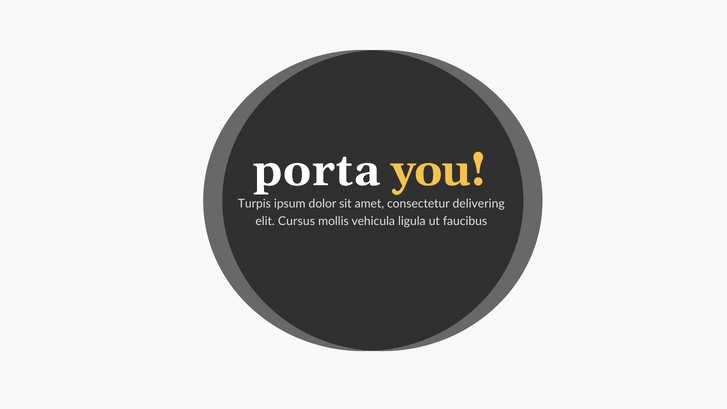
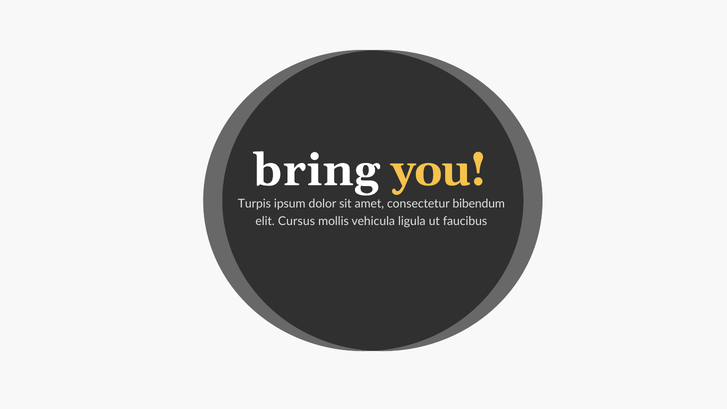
porta: porta -> bring
delivering: delivering -> bibendum
